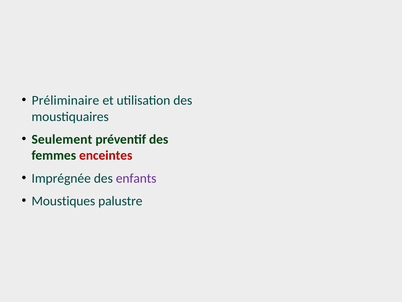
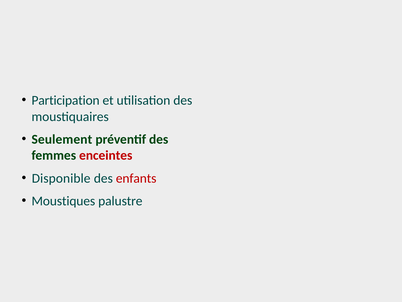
Préliminaire: Préliminaire -> Participation
Imprégnée: Imprégnée -> Disponible
enfants colour: purple -> red
